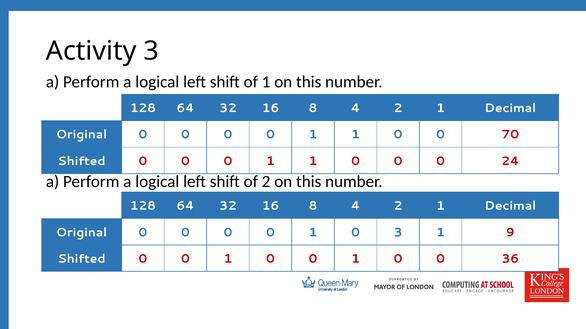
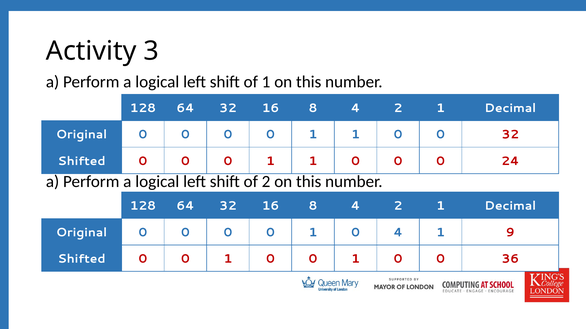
0 70: 70 -> 32
0 3: 3 -> 4
